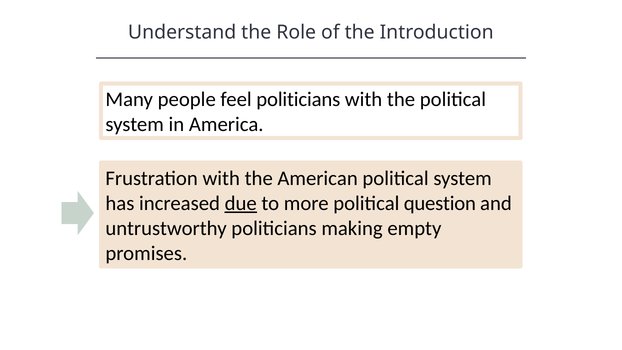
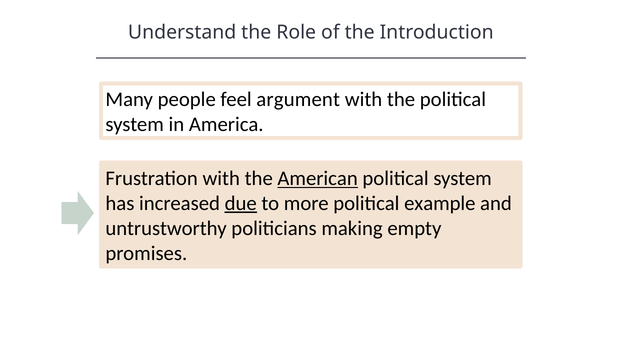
feel politicians: politicians -> argument
American underline: none -> present
question: question -> example
